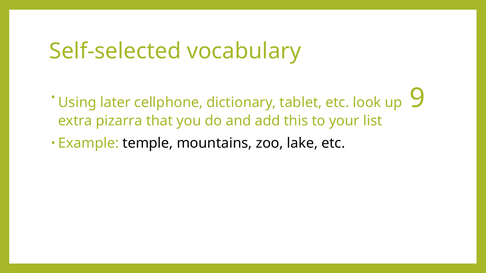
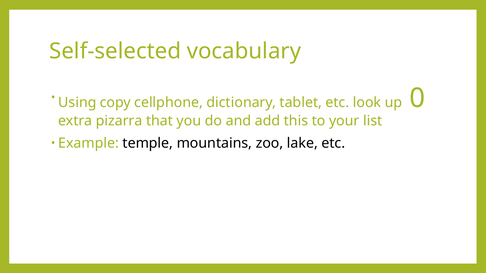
later: later -> copy
9: 9 -> 0
